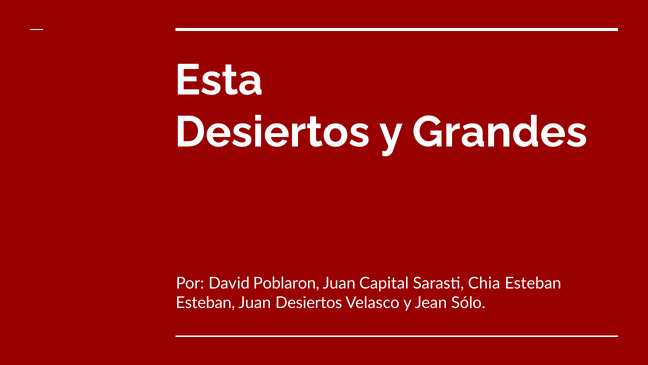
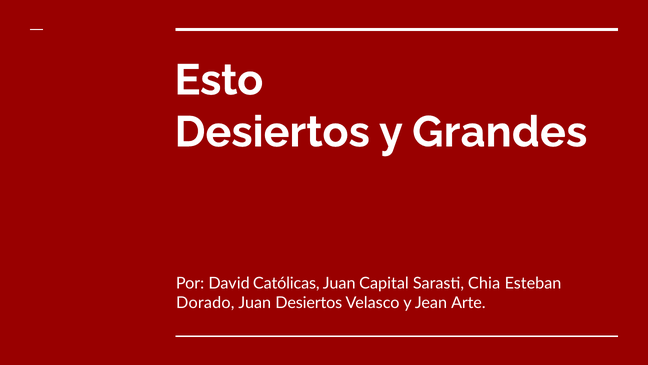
Esta: Esta -> Esto
Poblaron: Poblaron -> Católicas
Esteban at (205, 302): Esteban -> Dorado
Sólo: Sólo -> Arte
